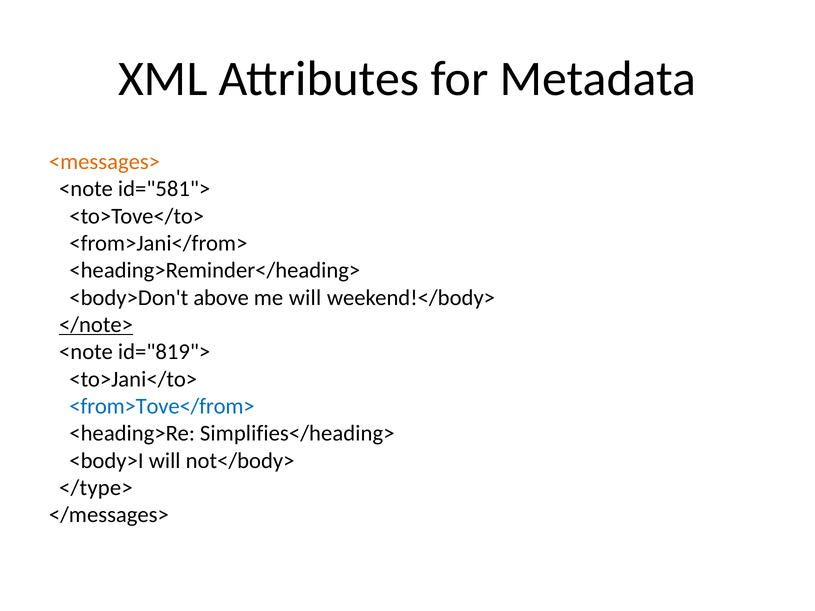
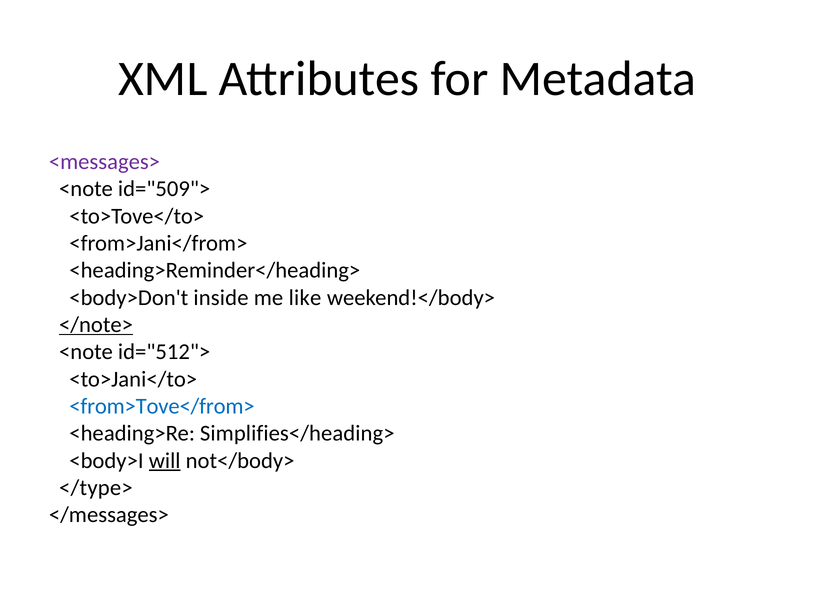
<messages> colour: orange -> purple
id="581">: id="581"> -> id="509">
above: above -> inside
me will: will -> like
id="819">: id="819"> -> id="512">
will at (165, 461) underline: none -> present
